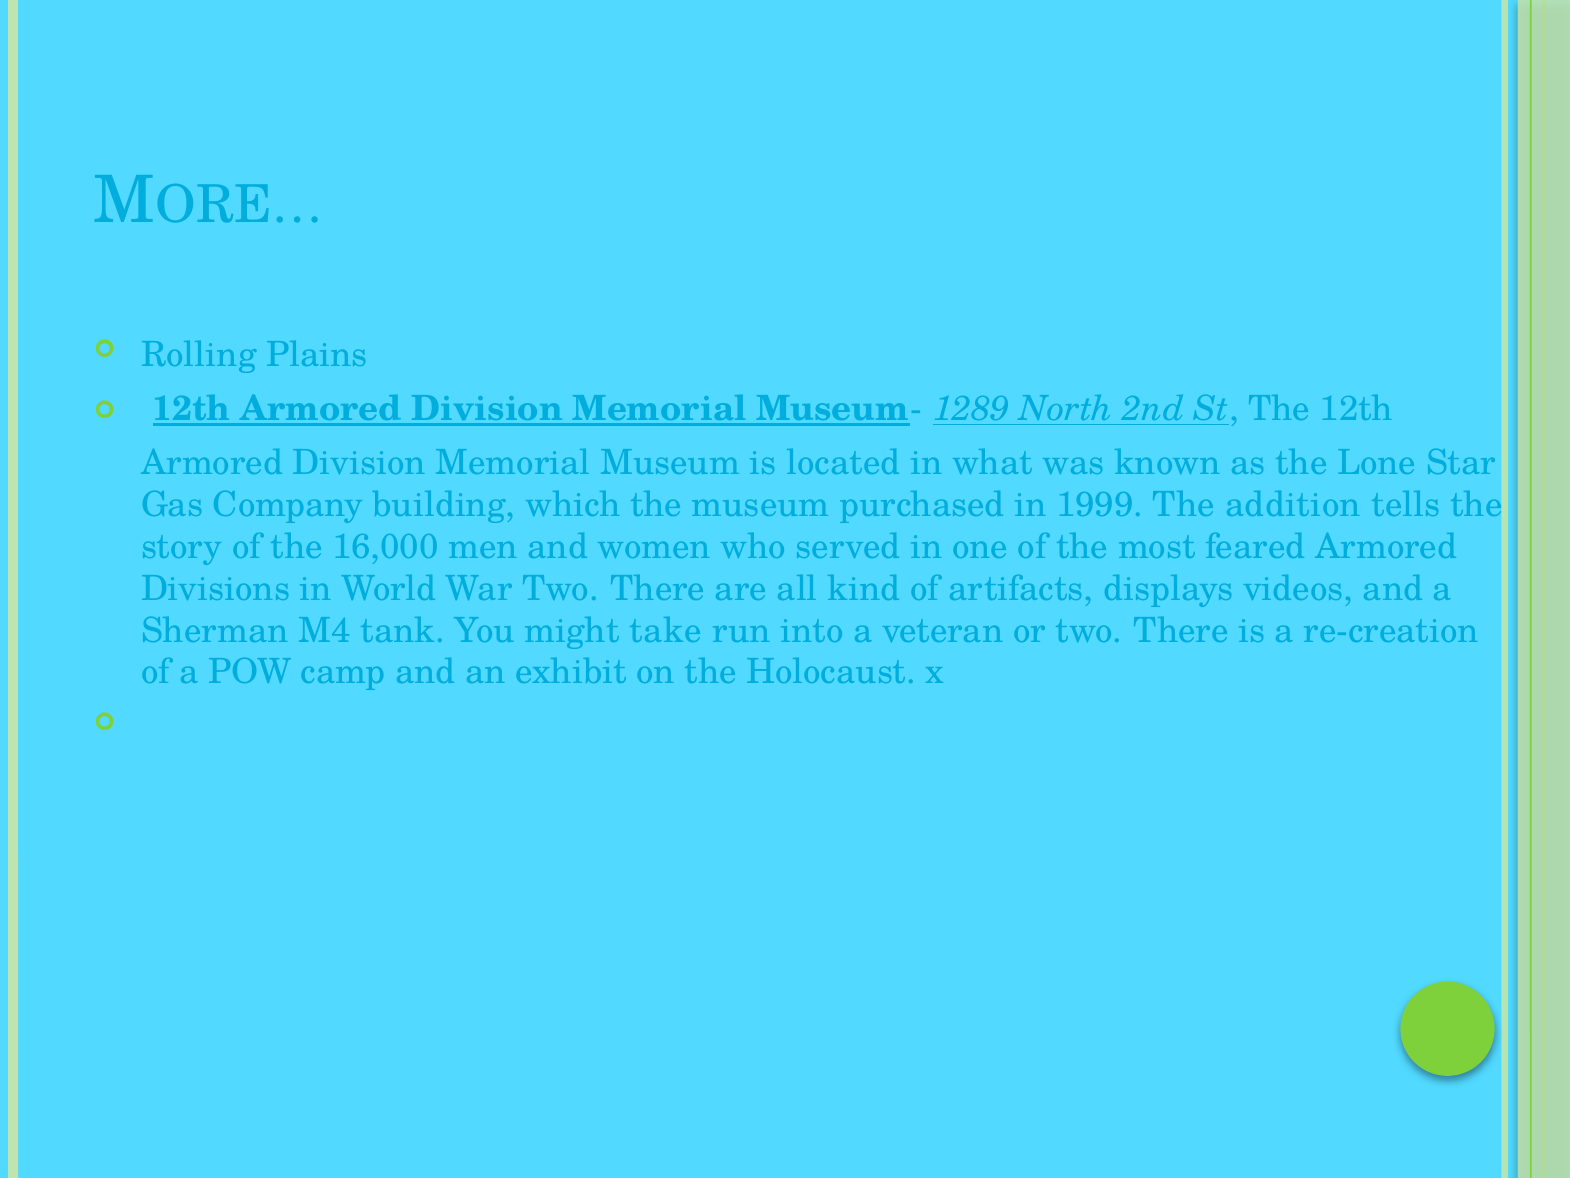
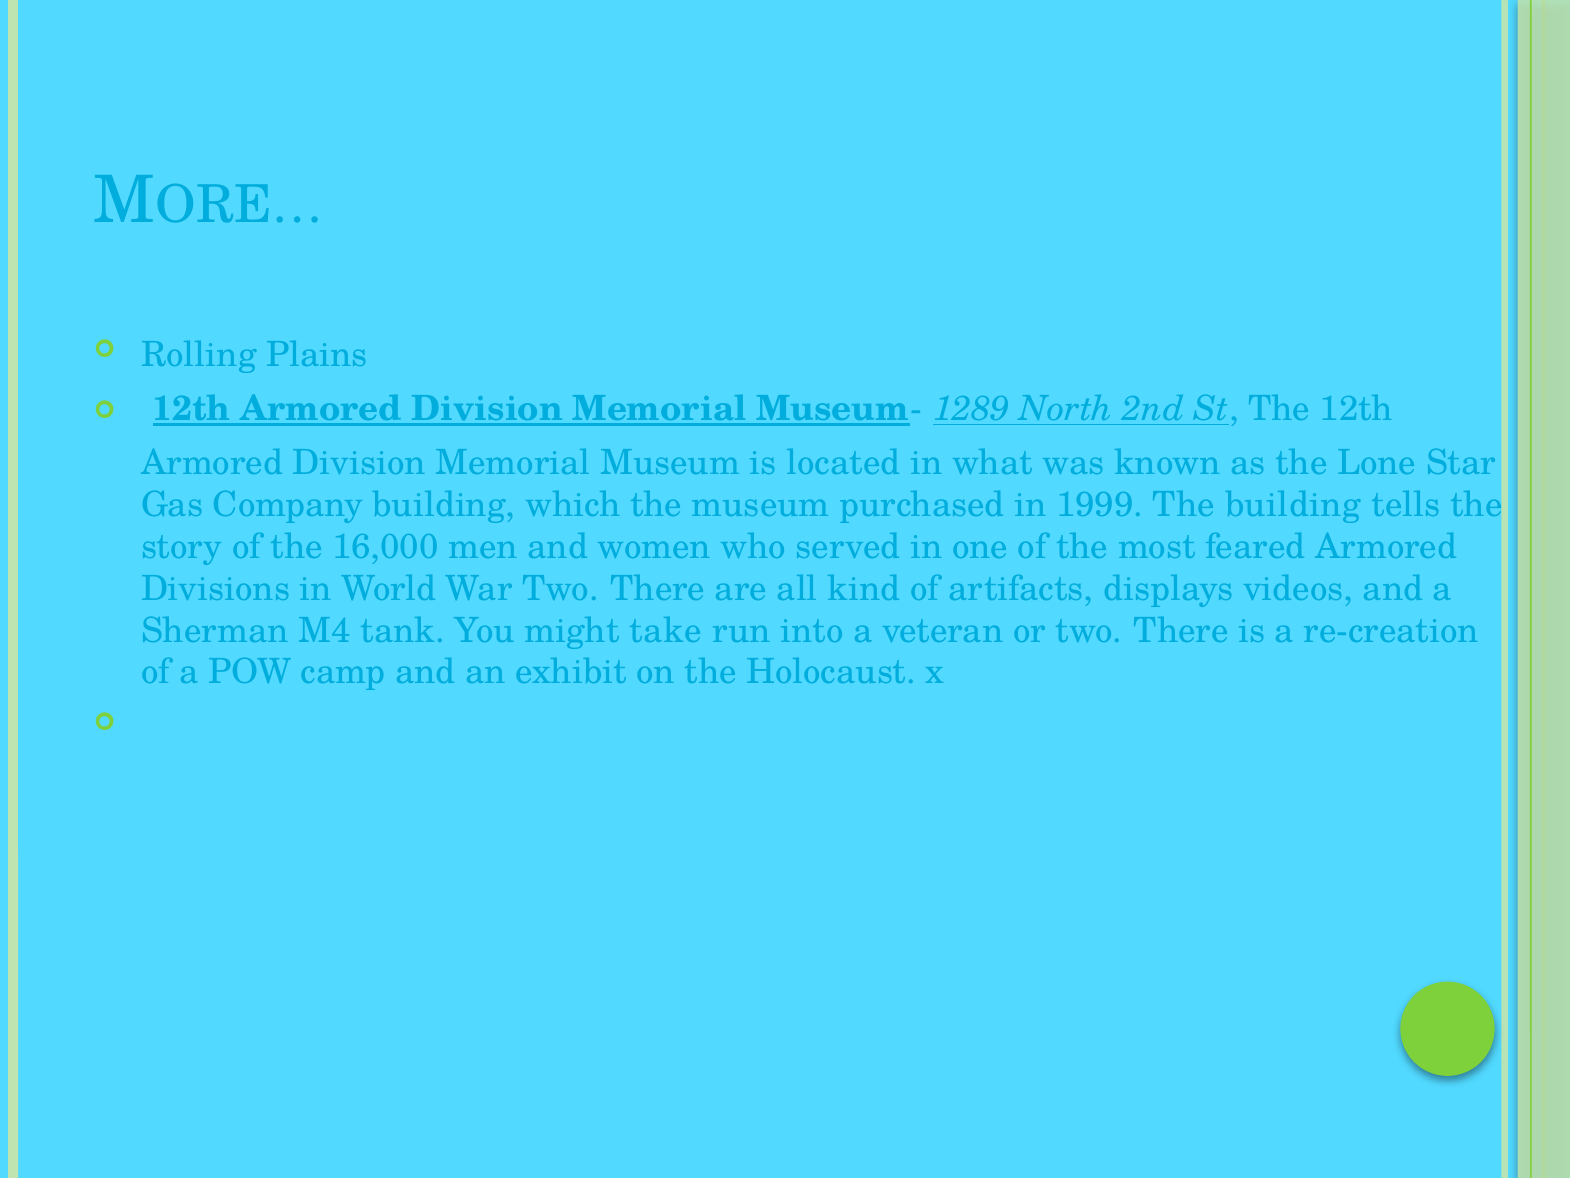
The addition: addition -> building
